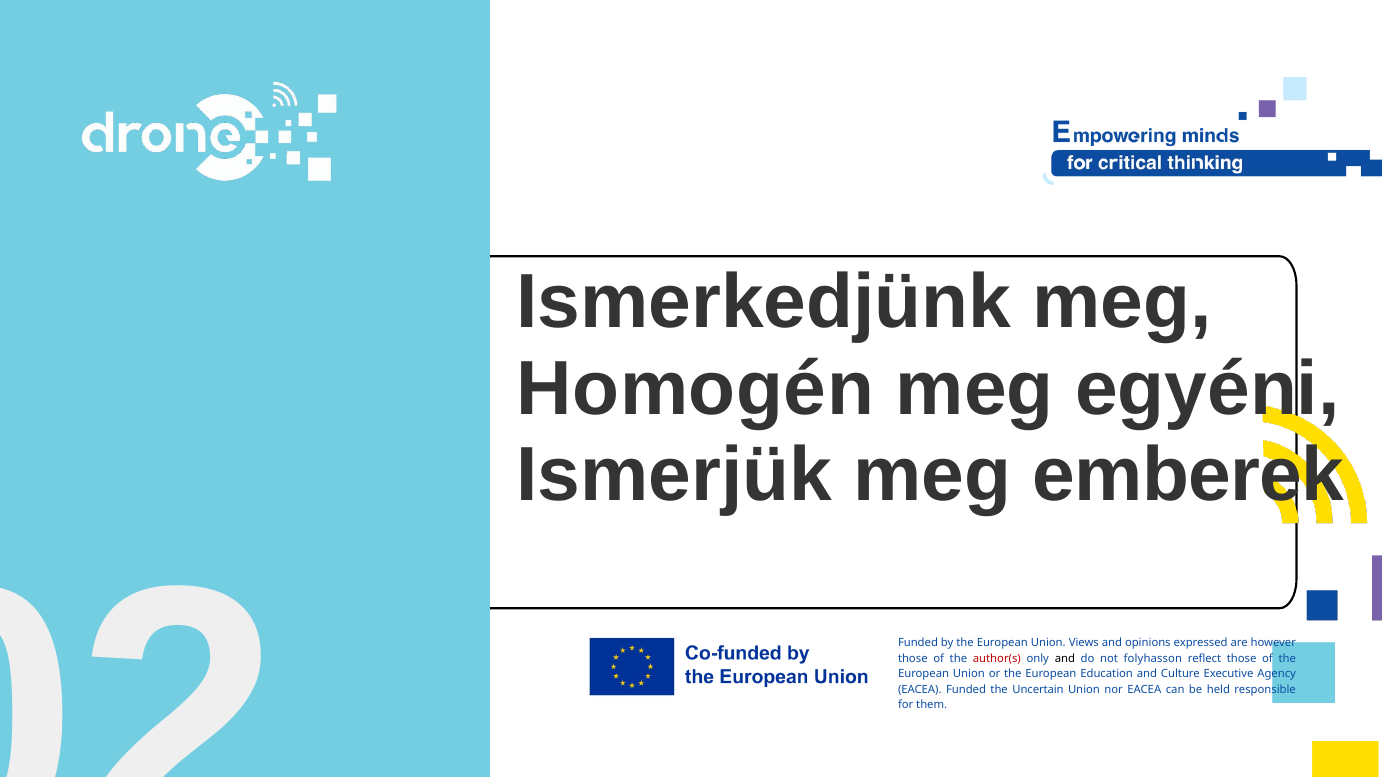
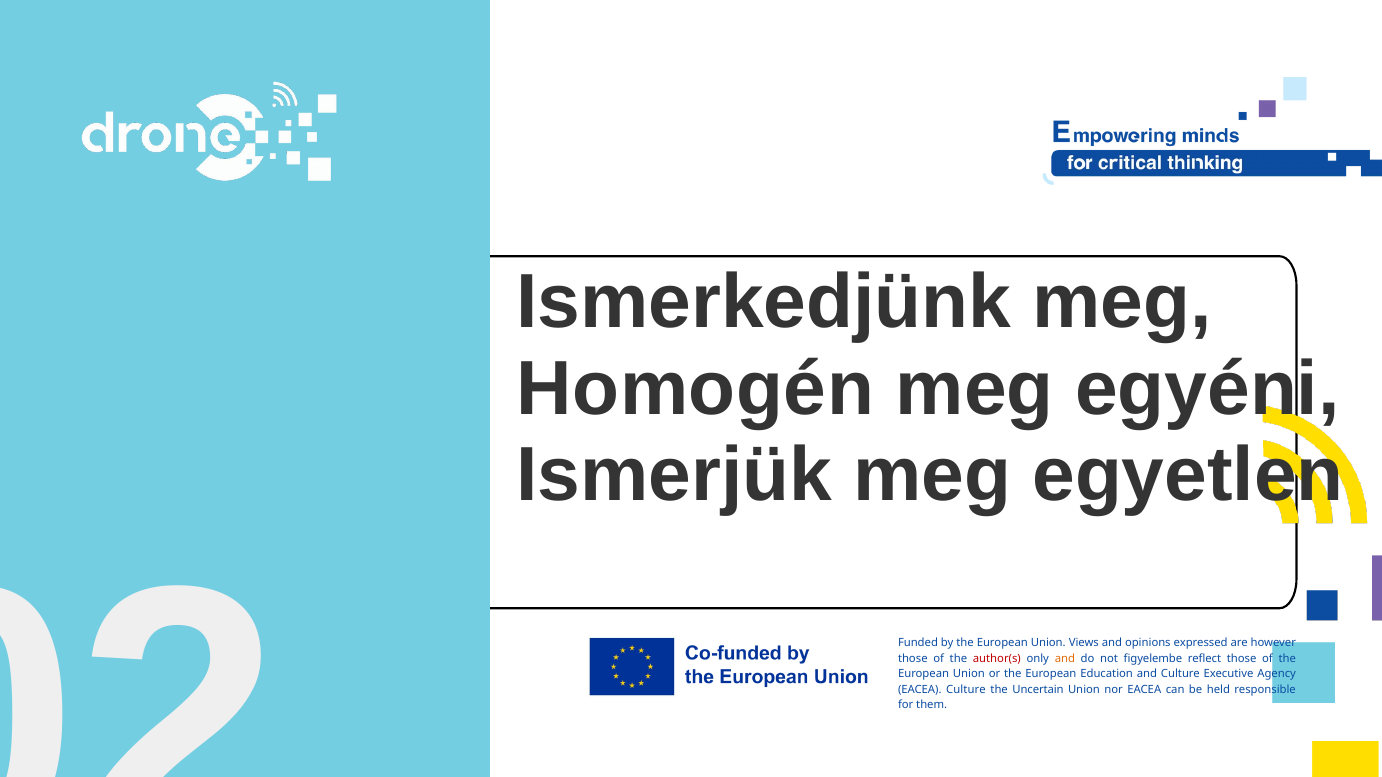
emberek: emberek -> egyetlen
and at (1065, 659) colour: black -> orange
folyhasson: folyhasson -> figyelembe
EACEA Funded: Funded -> Culture
